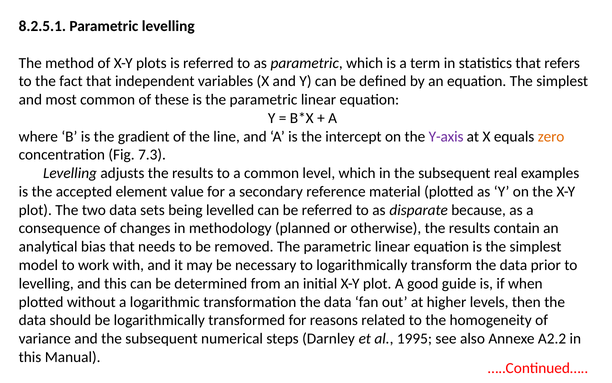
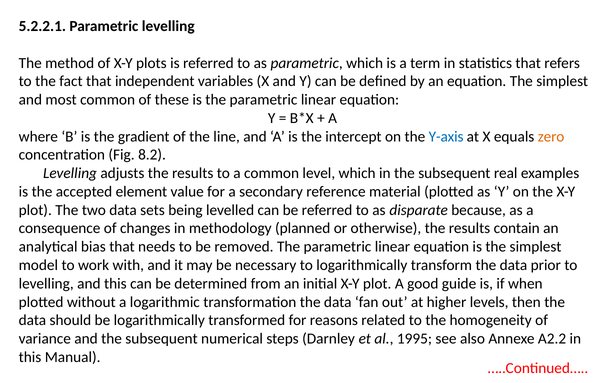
8.2.5.1: 8.2.5.1 -> 5.2.2.1
Y-axis colour: purple -> blue
7.3: 7.3 -> 8.2
